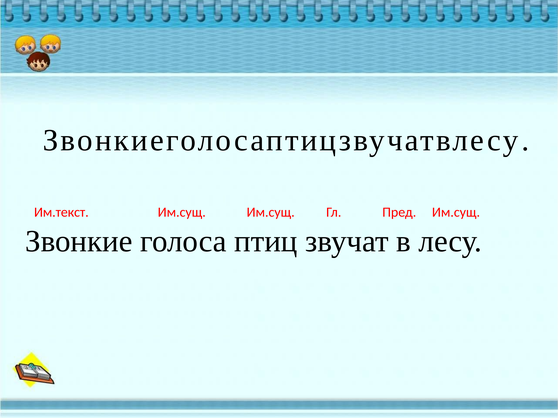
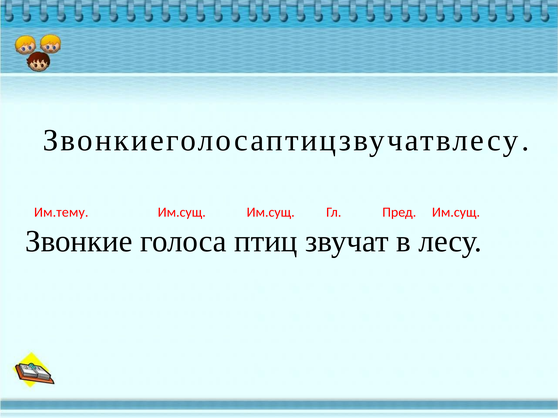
Им.текст: Им.текст -> Им.тему
